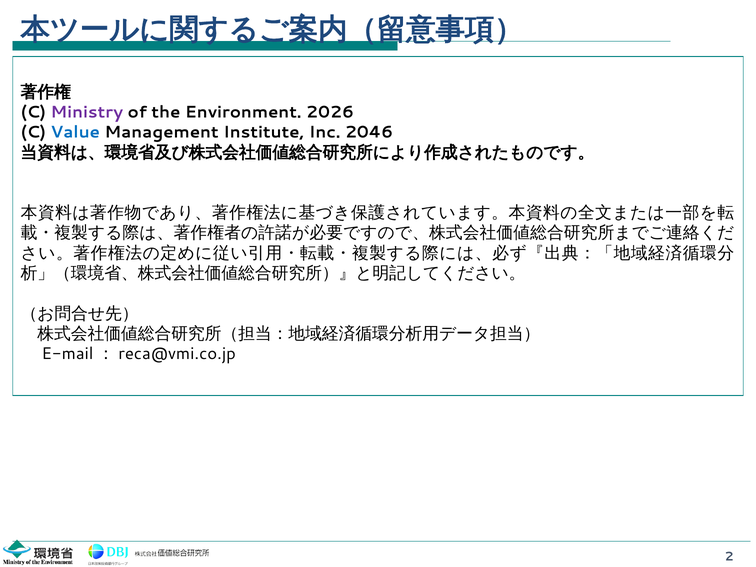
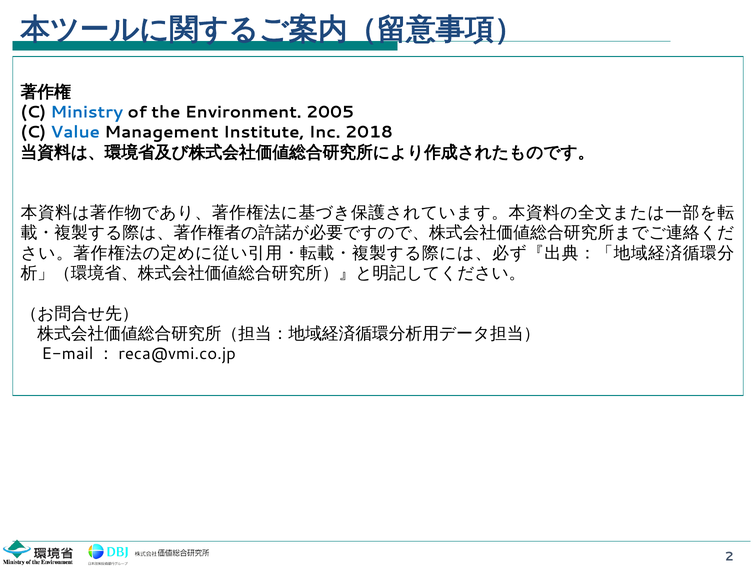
Ministry colour: purple -> blue
2026: 2026 -> 2005
2046: 2046 -> 2018
